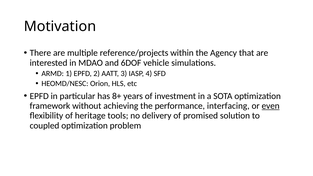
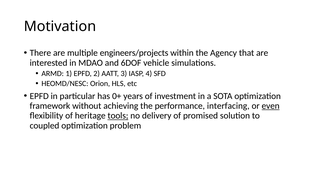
reference/projects: reference/projects -> engineers/projects
8+: 8+ -> 0+
tools underline: none -> present
